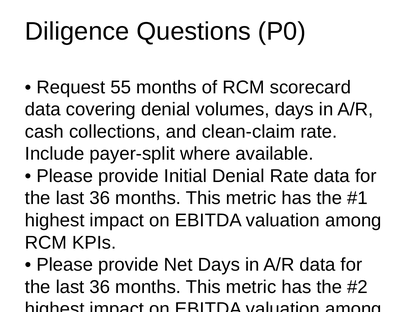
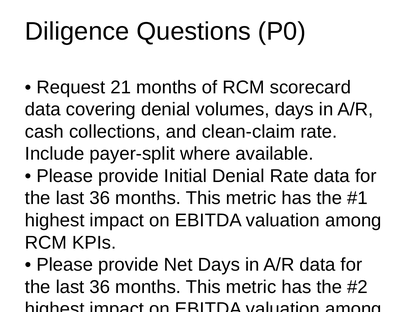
55: 55 -> 21
